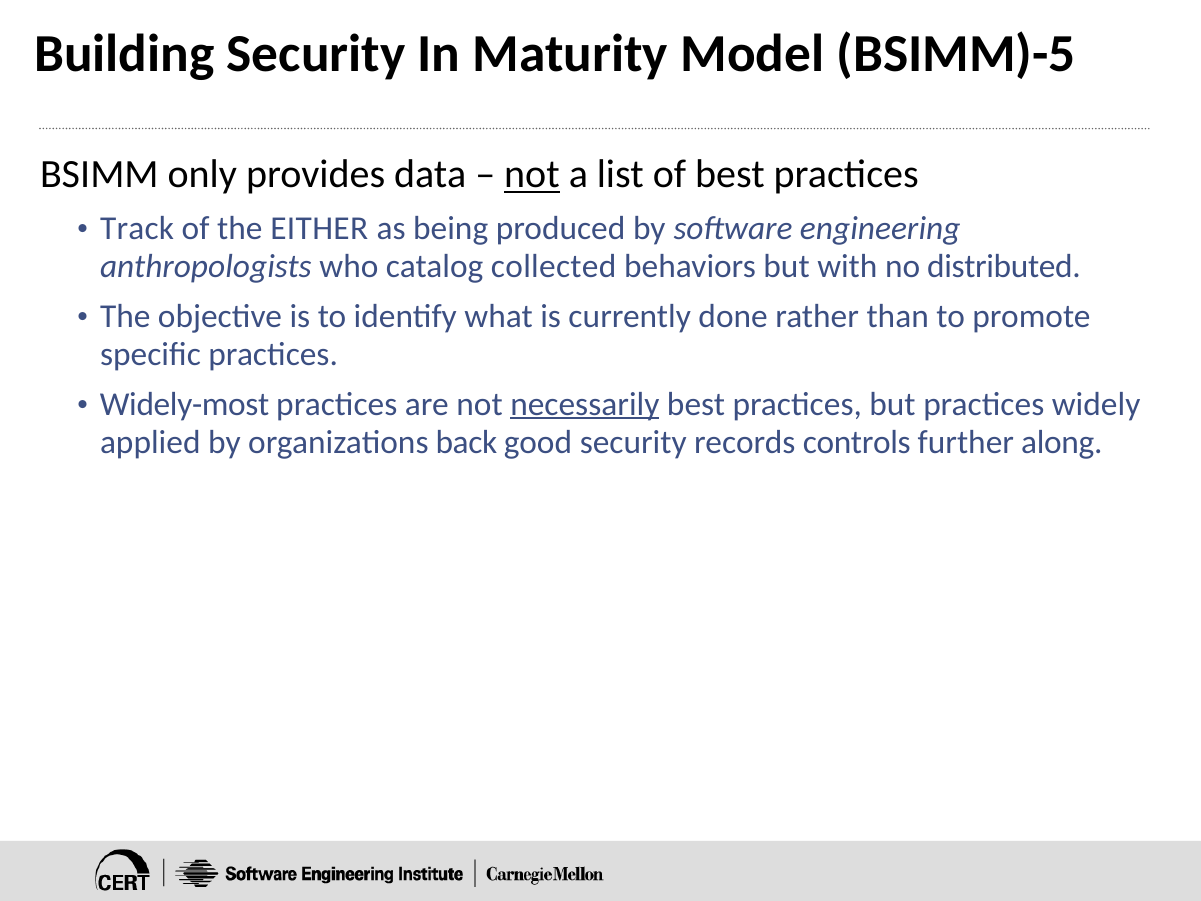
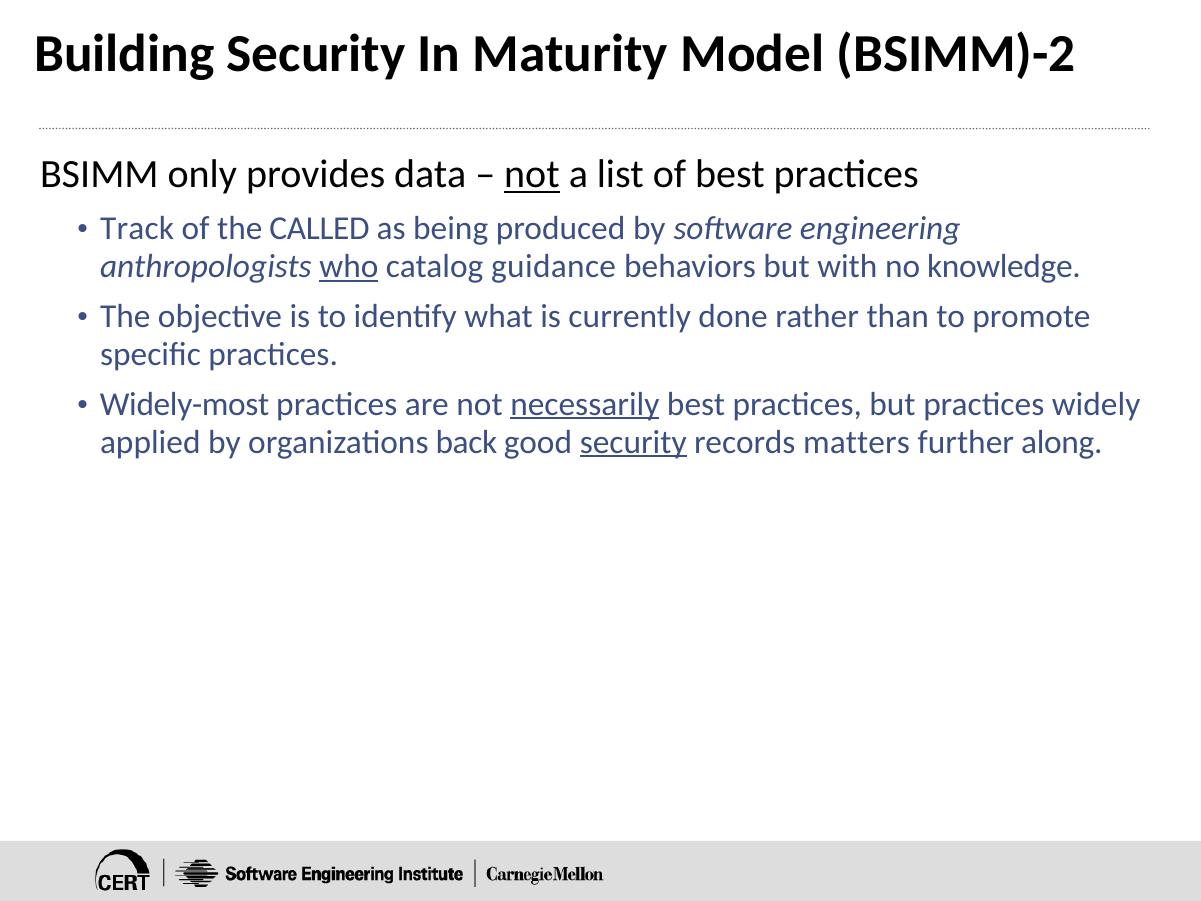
BSIMM)-5: BSIMM)-5 -> BSIMM)-2
EITHER: EITHER -> CALLED
who underline: none -> present
collected: collected -> guidance
distributed: distributed -> knowledge
security at (633, 442) underline: none -> present
controls: controls -> matters
